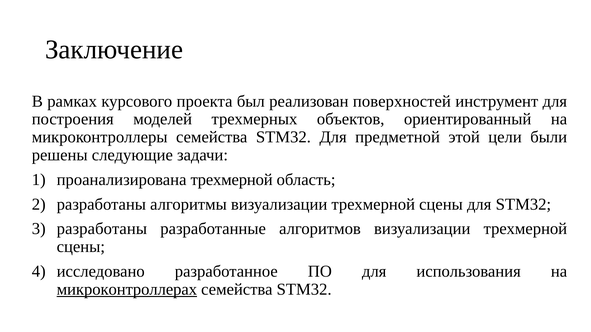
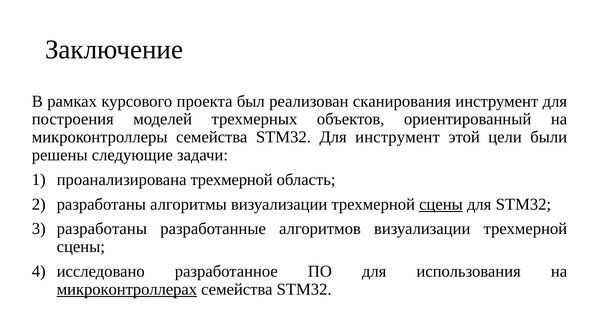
поверхностей: поверхностей -> сканирования
Для предметной: предметной -> инструмент
сцены at (441, 204) underline: none -> present
